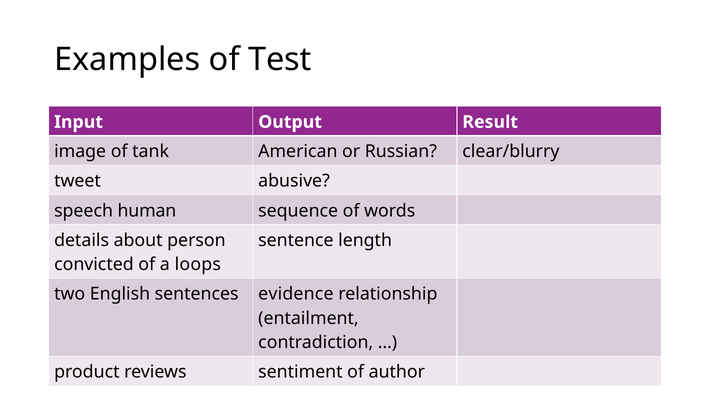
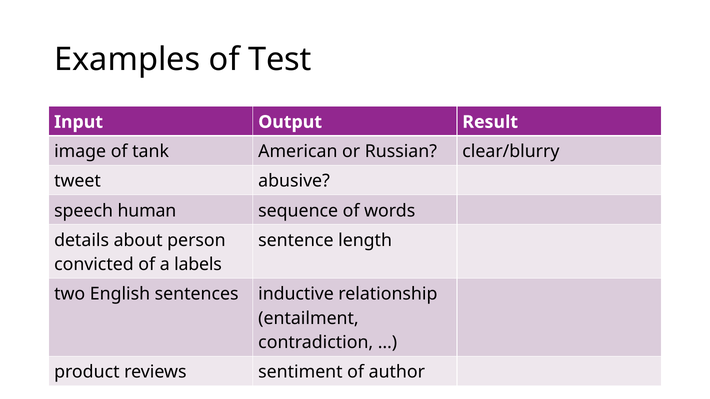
loops: loops -> labels
evidence: evidence -> inductive
